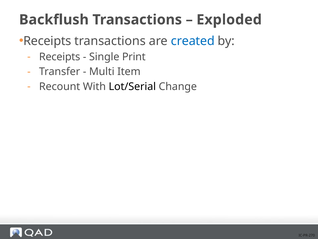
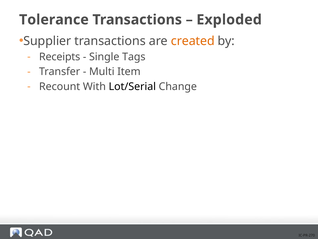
Backflush: Backflush -> Tolerance
Receipts at (47, 41): Receipts -> Supplier
created colour: blue -> orange
Print: Print -> Tags
